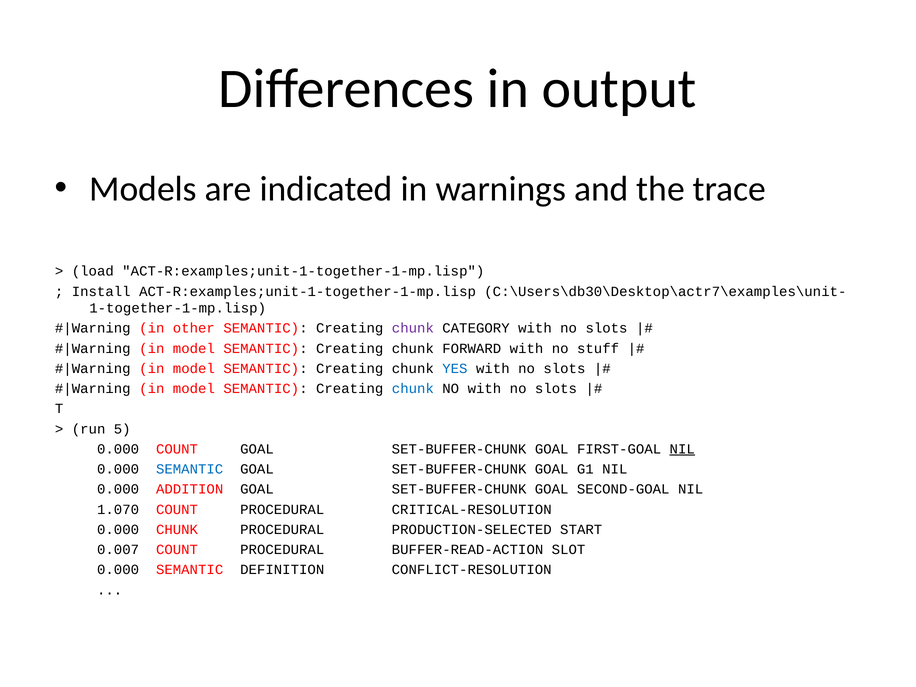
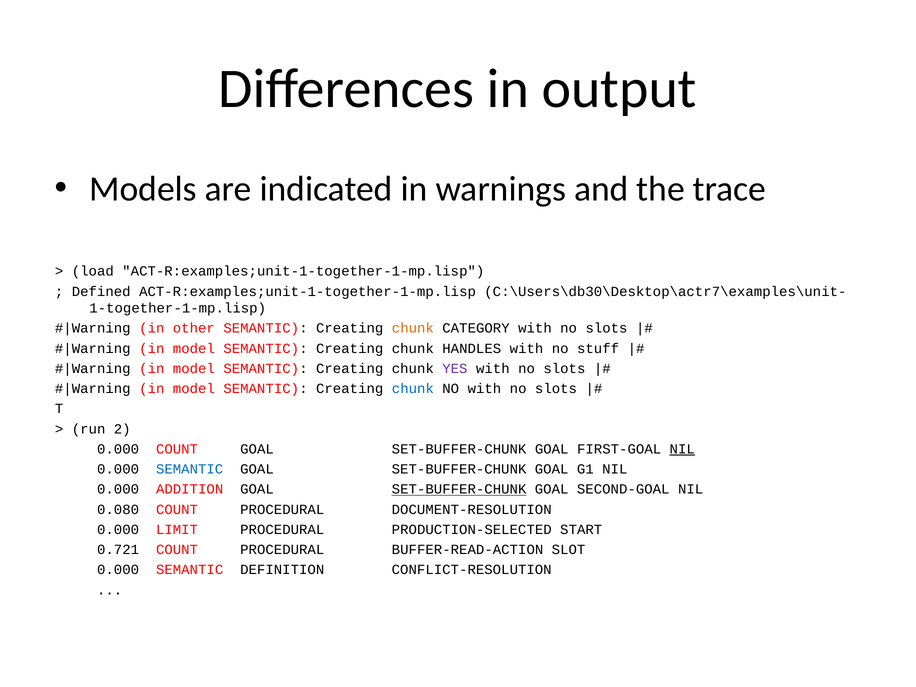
Install: Install -> Defined
chunk at (413, 328) colour: purple -> orange
FORWARD: FORWARD -> HANDLES
YES colour: blue -> purple
5: 5 -> 2
SET-BUFFER-CHUNK at (459, 489) underline: none -> present
1.070: 1.070 -> 0.080
CRITICAL-RESOLUTION: CRITICAL-RESOLUTION -> DOCUMENT-RESOLUTION
0.000 CHUNK: CHUNK -> LIMIT
0.007: 0.007 -> 0.721
